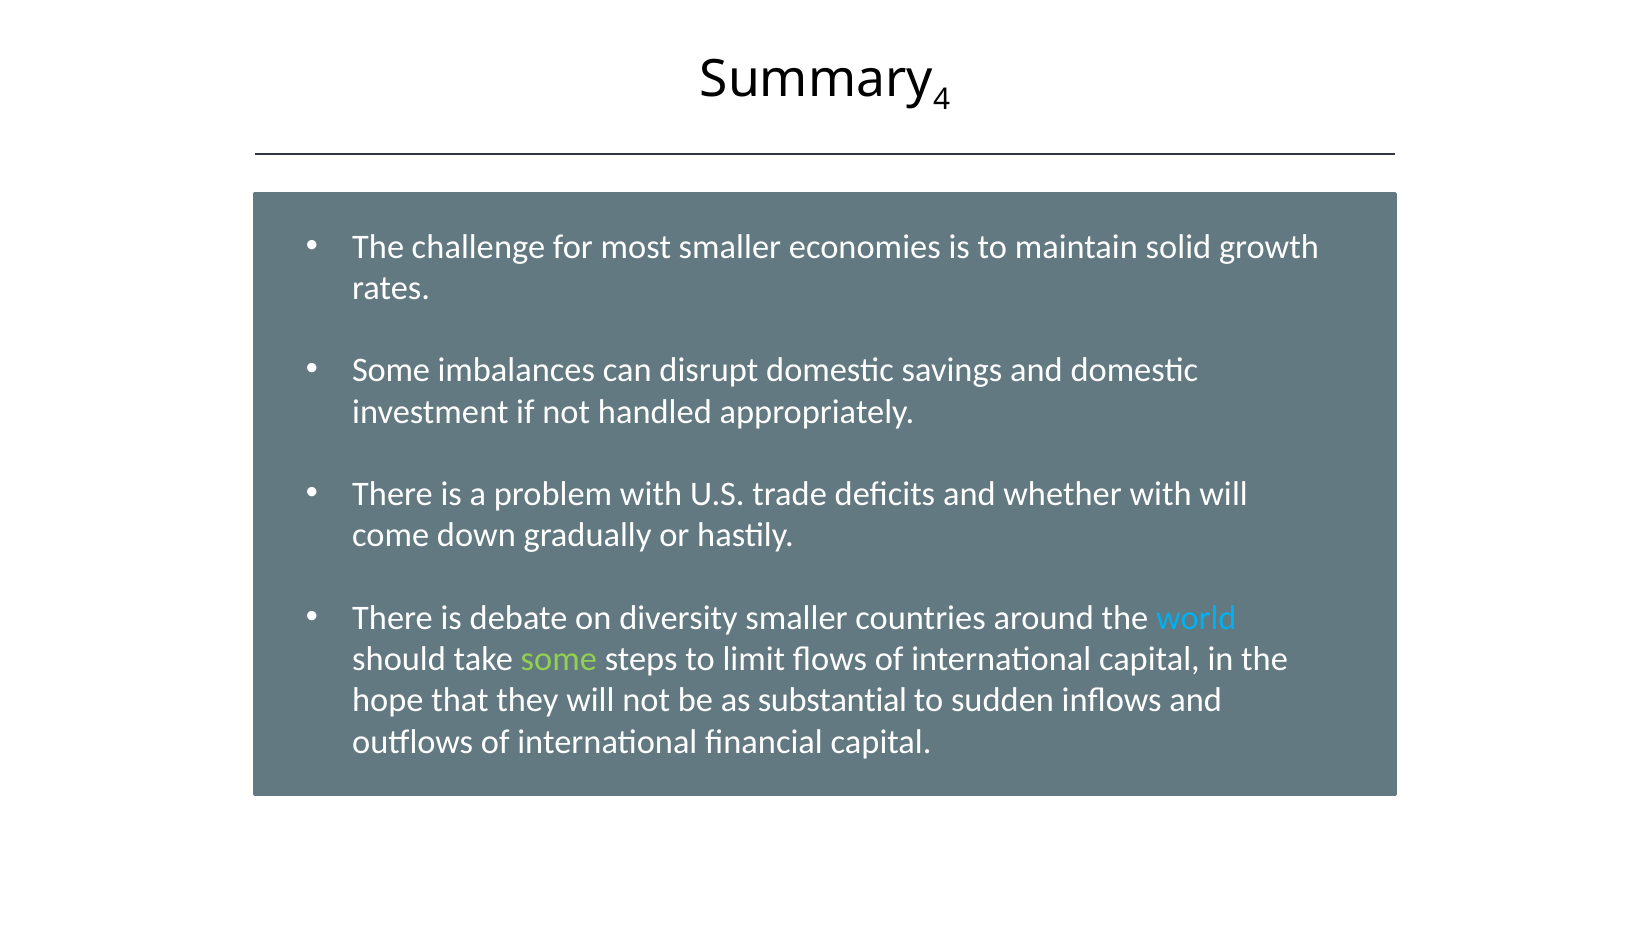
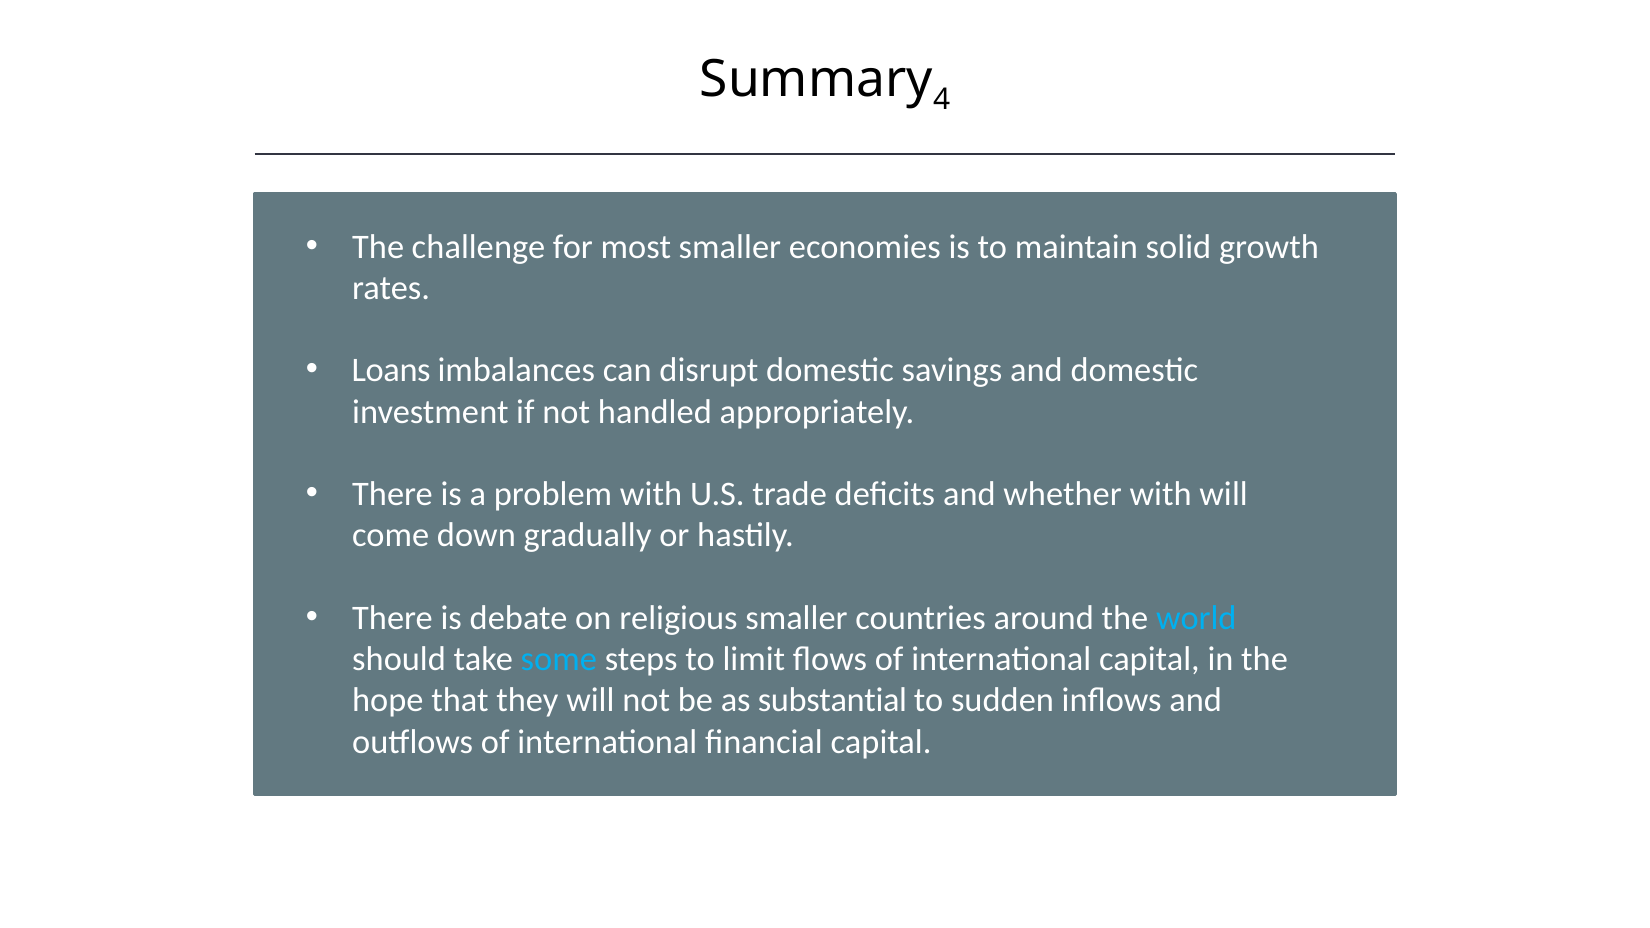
Some at (391, 371): Some -> Loans
diversity: diversity -> religious
some at (559, 659) colour: light green -> light blue
